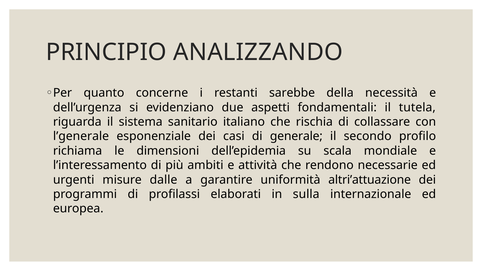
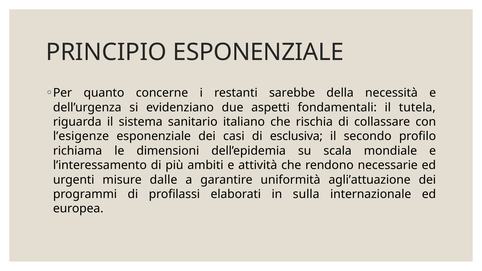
PRINCIPIO ANALIZZANDO: ANALIZZANDO -> ESPONENZIALE
l’generale: l’generale -> l’esigenze
generale: generale -> esclusiva
altri’attuazione: altri’attuazione -> agli’attuazione
